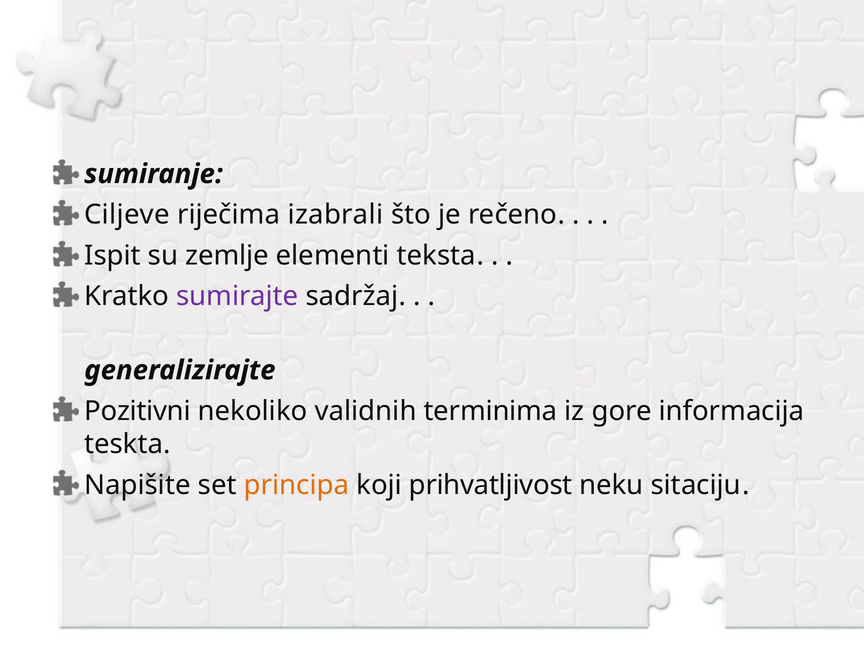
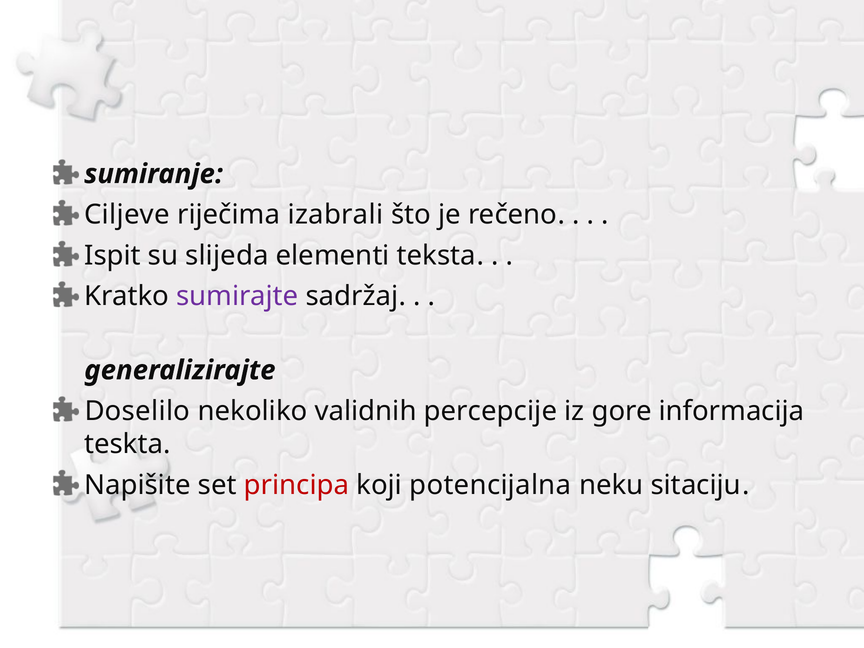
zemlje: zemlje -> slijeda
Pozitivni: Pozitivni -> Doselilo
terminima: terminima -> percepcije
principa colour: orange -> red
prihvatljivost: prihvatljivost -> potencijalna
